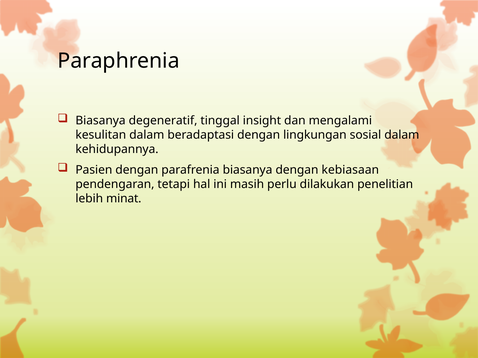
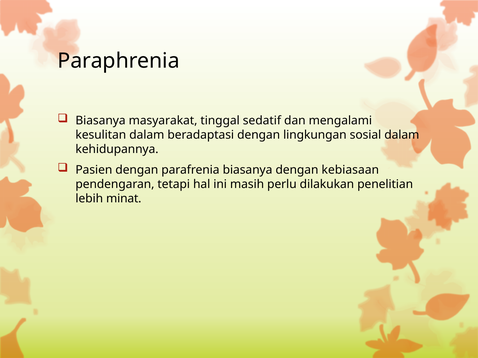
degeneratif: degeneratif -> masyarakat
insight: insight -> sedatif
